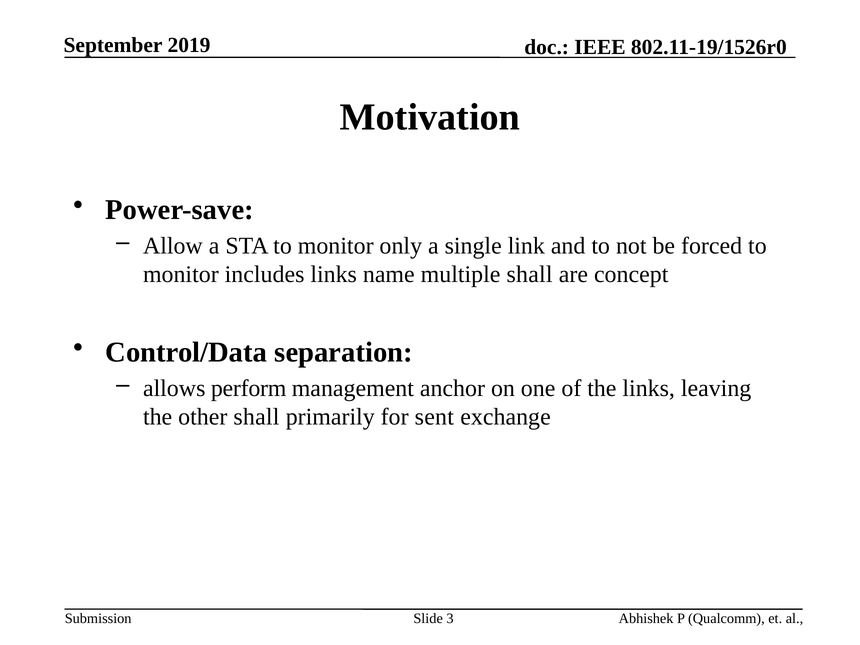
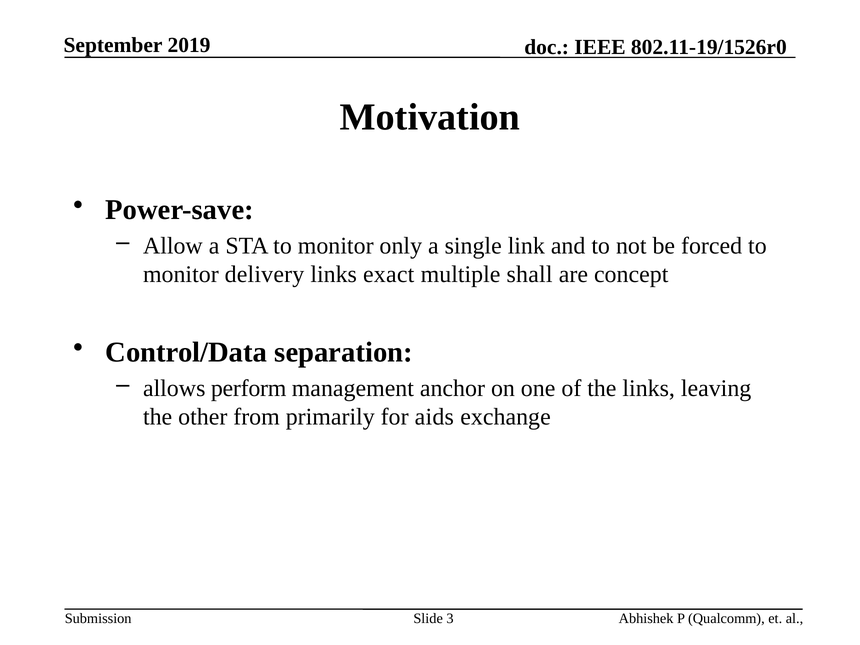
includes: includes -> delivery
name: name -> exact
other shall: shall -> from
sent: sent -> aids
